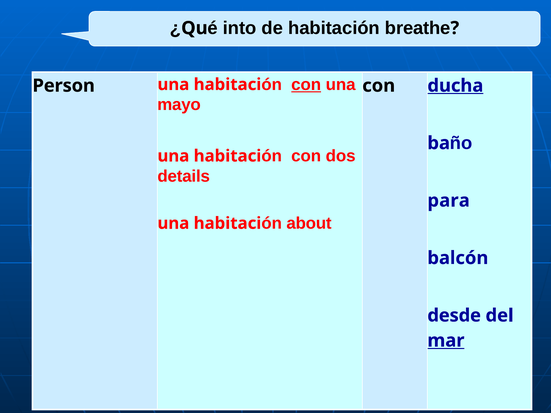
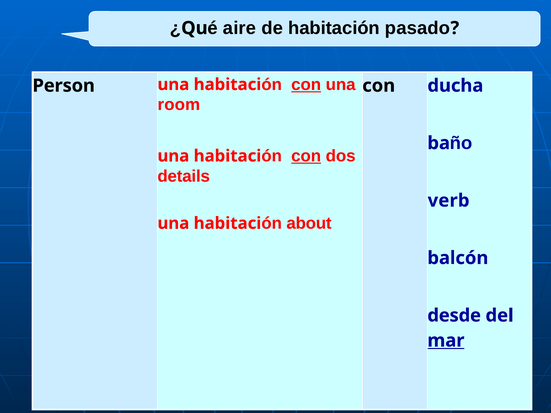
into: into -> aire
breathe: breathe -> pasado
ducha underline: present -> none
mayo: mayo -> room
con at (306, 156) underline: none -> present
para: para -> verb
